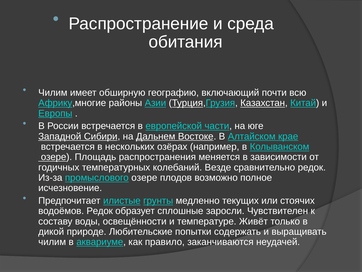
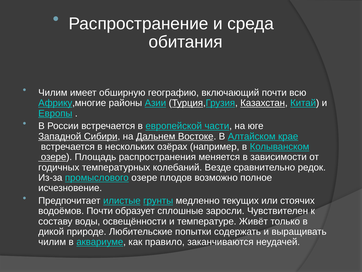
водоёмов Редок: Редок -> Почти
